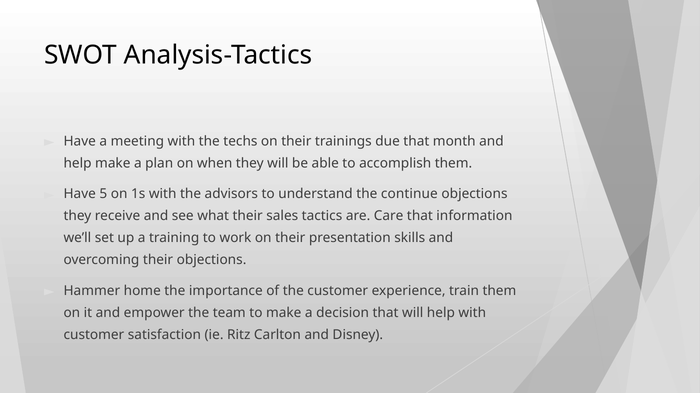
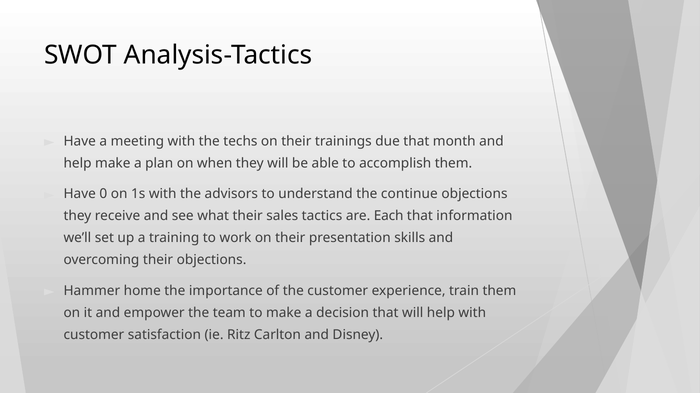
5: 5 -> 0
Care: Care -> Each
